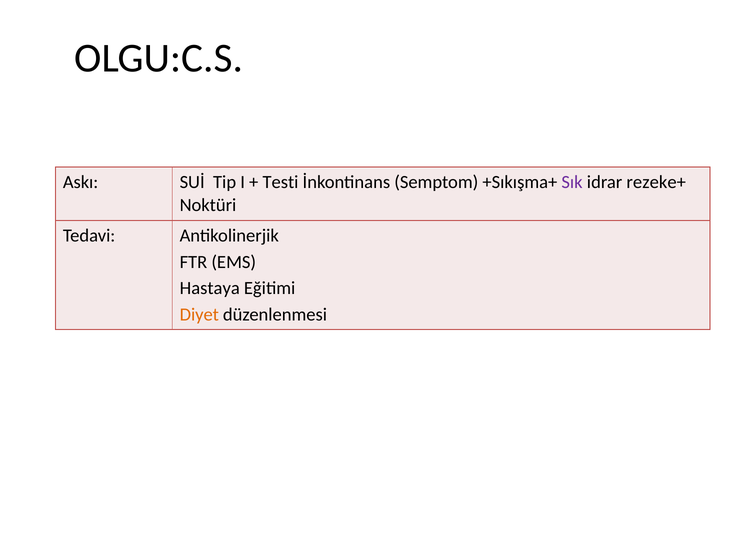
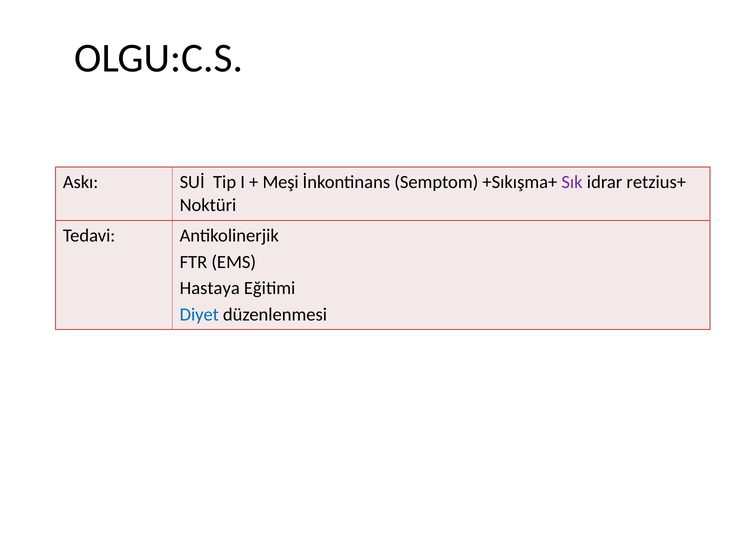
Testi: Testi -> Meşi
rezeke+: rezeke+ -> retzius+
Diyet colour: orange -> blue
